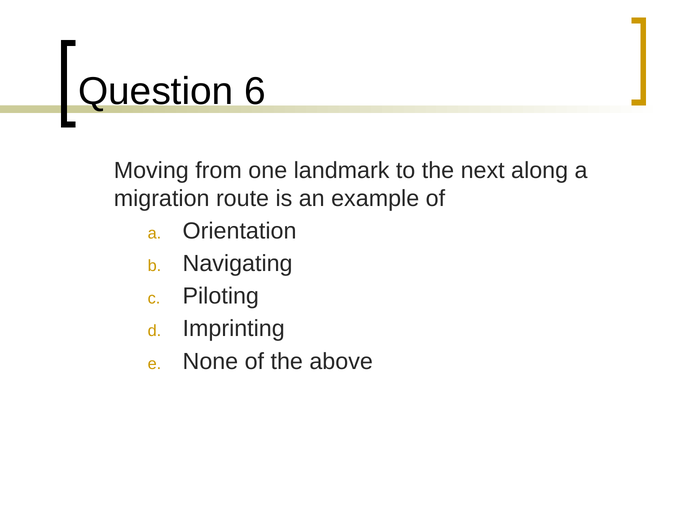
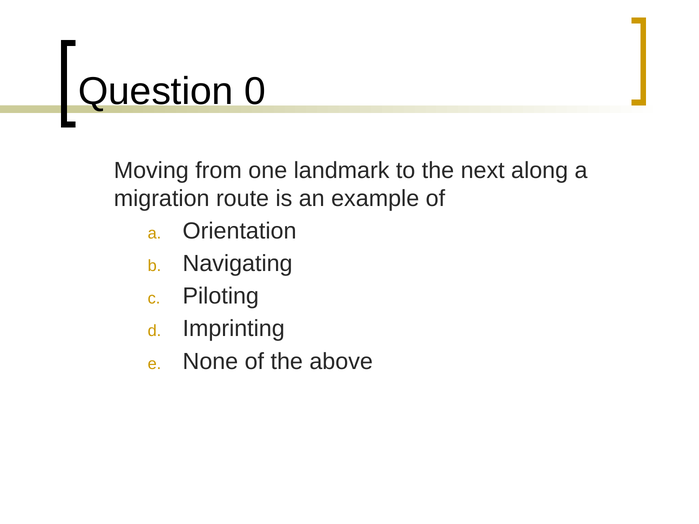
6: 6 -> 0
